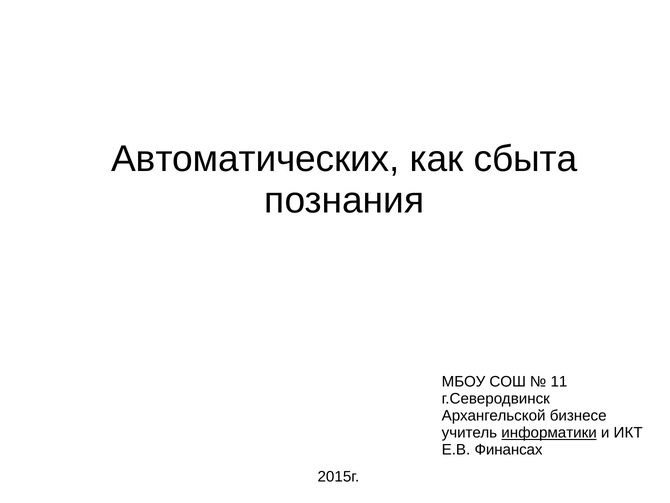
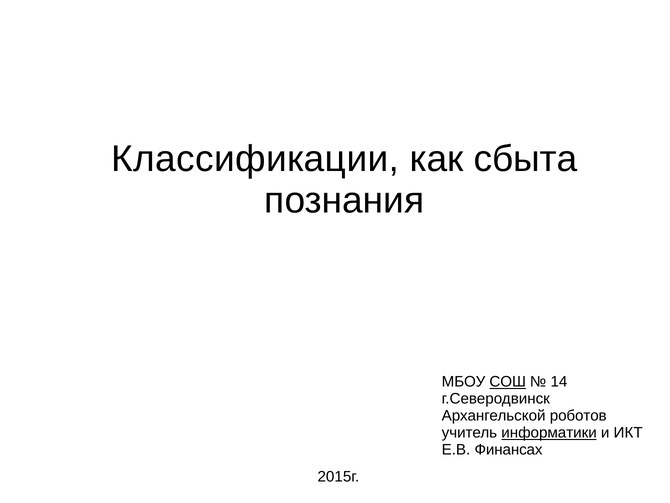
Автоматических: Автоматических -> Классификации
СОШ underline: none -> present
11: 11 -> 14
бизнесе: бизнесе -> роботов
